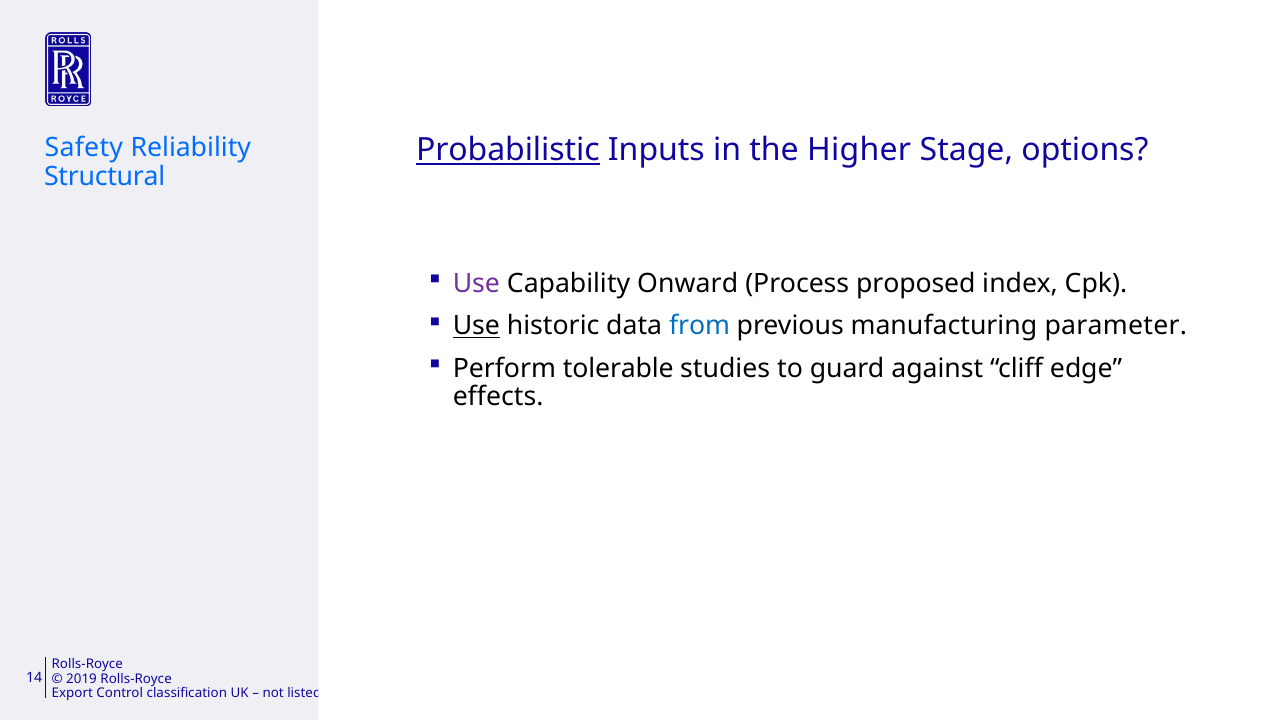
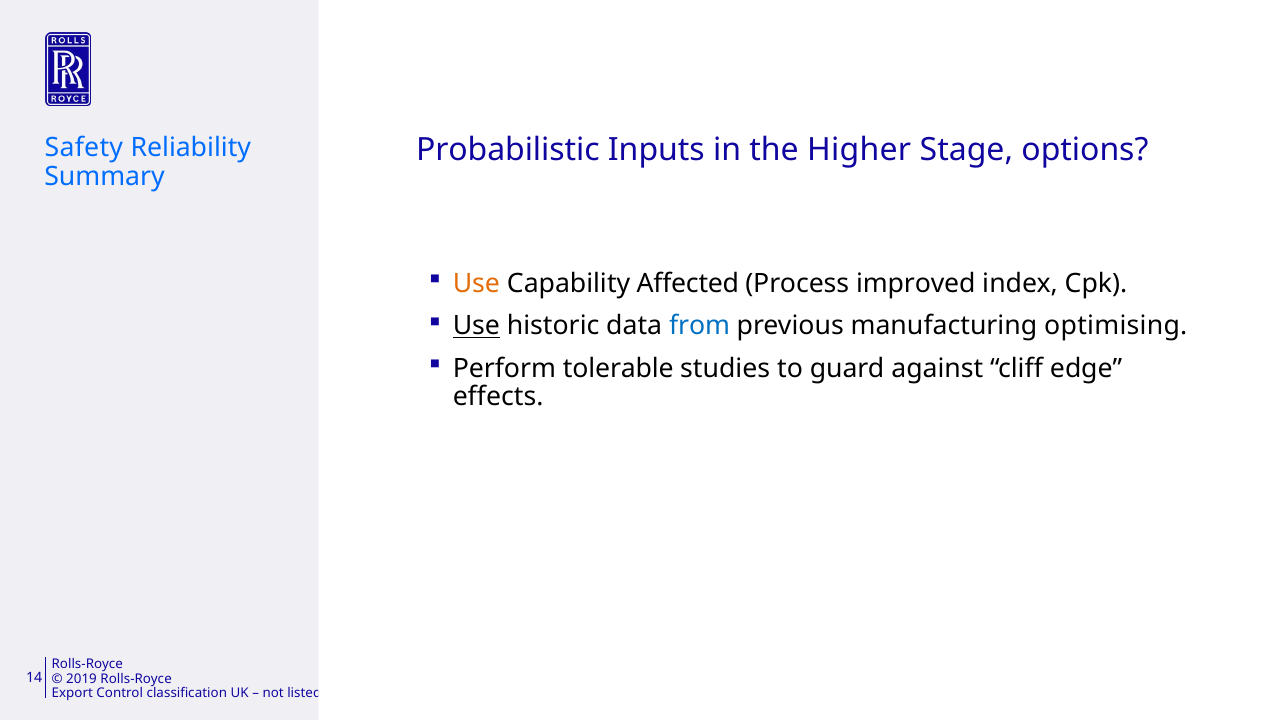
Probabilistic underline: present -> none
Structural: Structural -> Summary
Use at (476, 284) colour: purple -> orange
Onward: Onward -> Affected
proposed: proposed -> improved
parameter: parameter -> optimising
